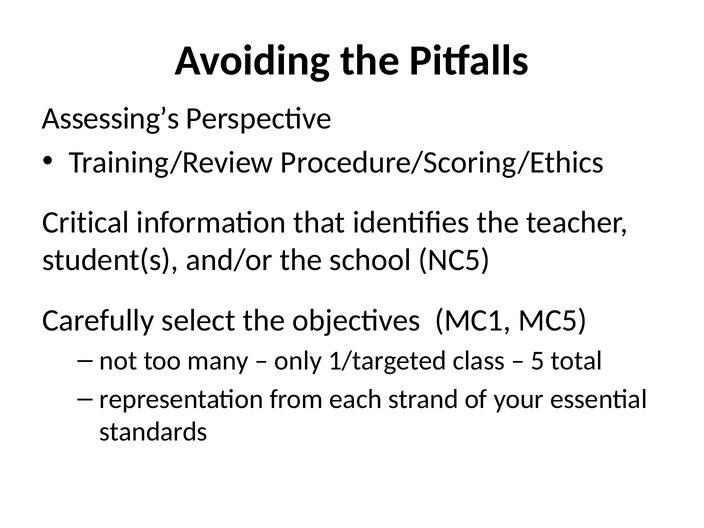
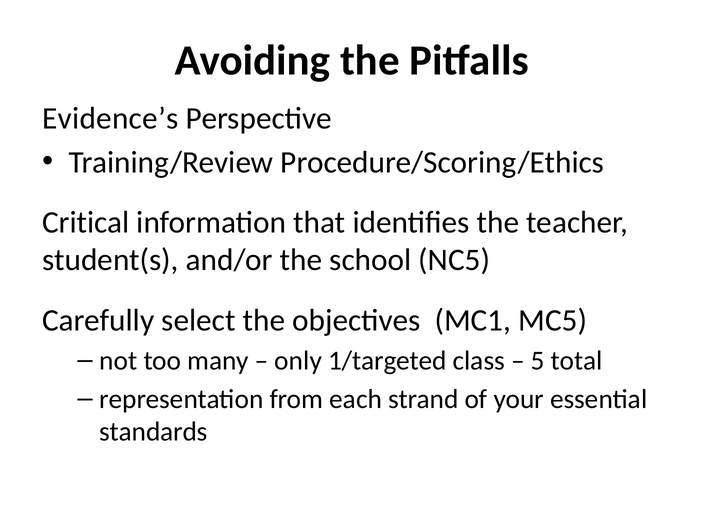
Assessing’s: Assessing’s -> Evidence’s
